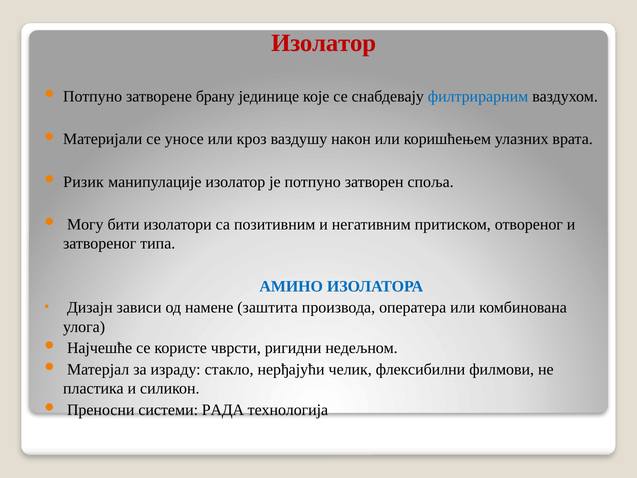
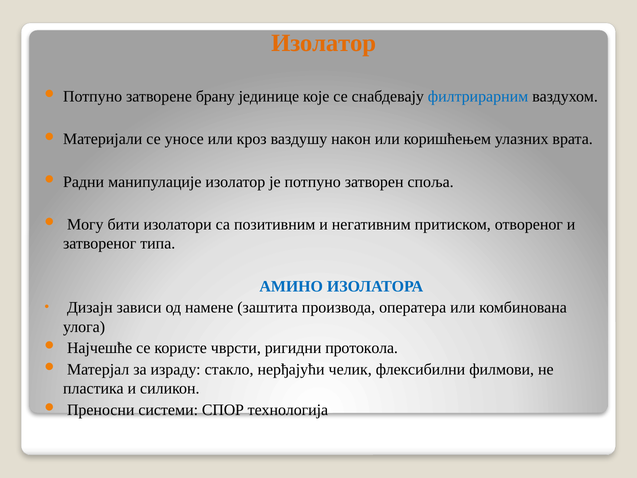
Изолатор at (324, 43) colour: red -> orange
Ризик: Ризик -> Радни
недељном: недељном -> протокола
РАДА: РАДА -> СПОР
